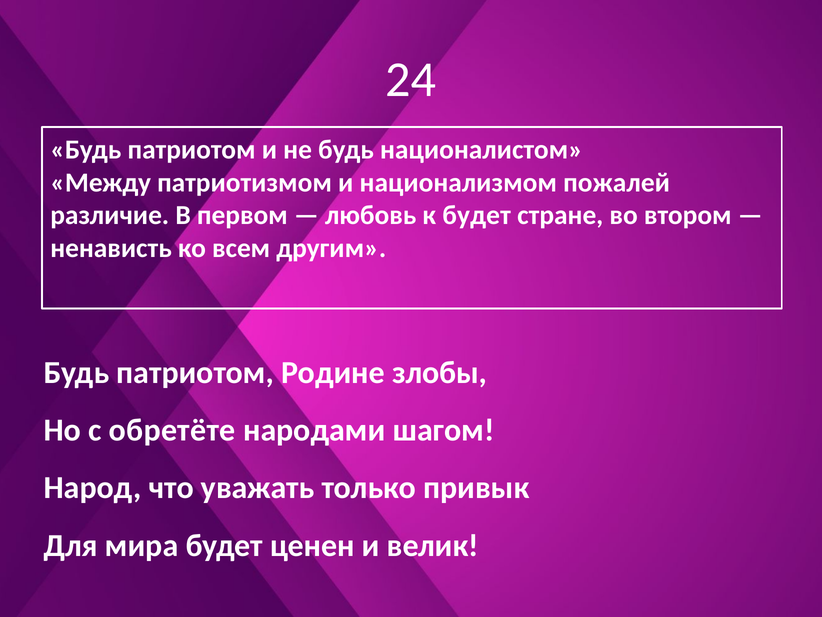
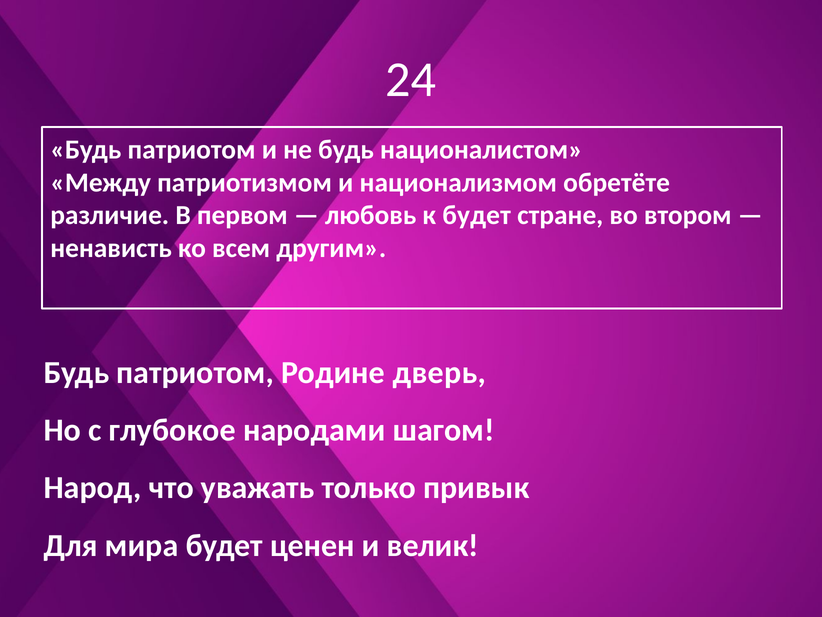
пожалей: пожалей -> обретёте
злобы: злобы -> дверь
обретёте: обретёте -> глубокое
